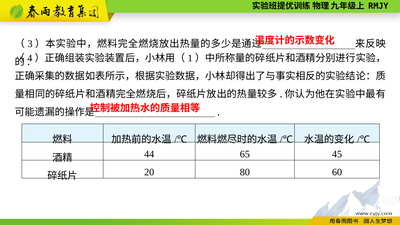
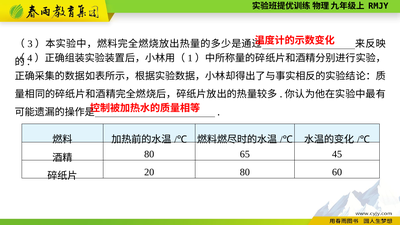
44 at (149, 154): 44 -> 80
